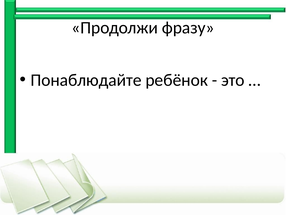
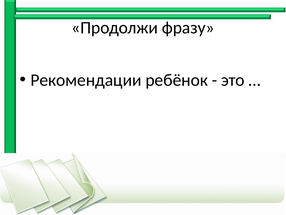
Понаблюдайте: Понаблюдайте -> Рекомендации
